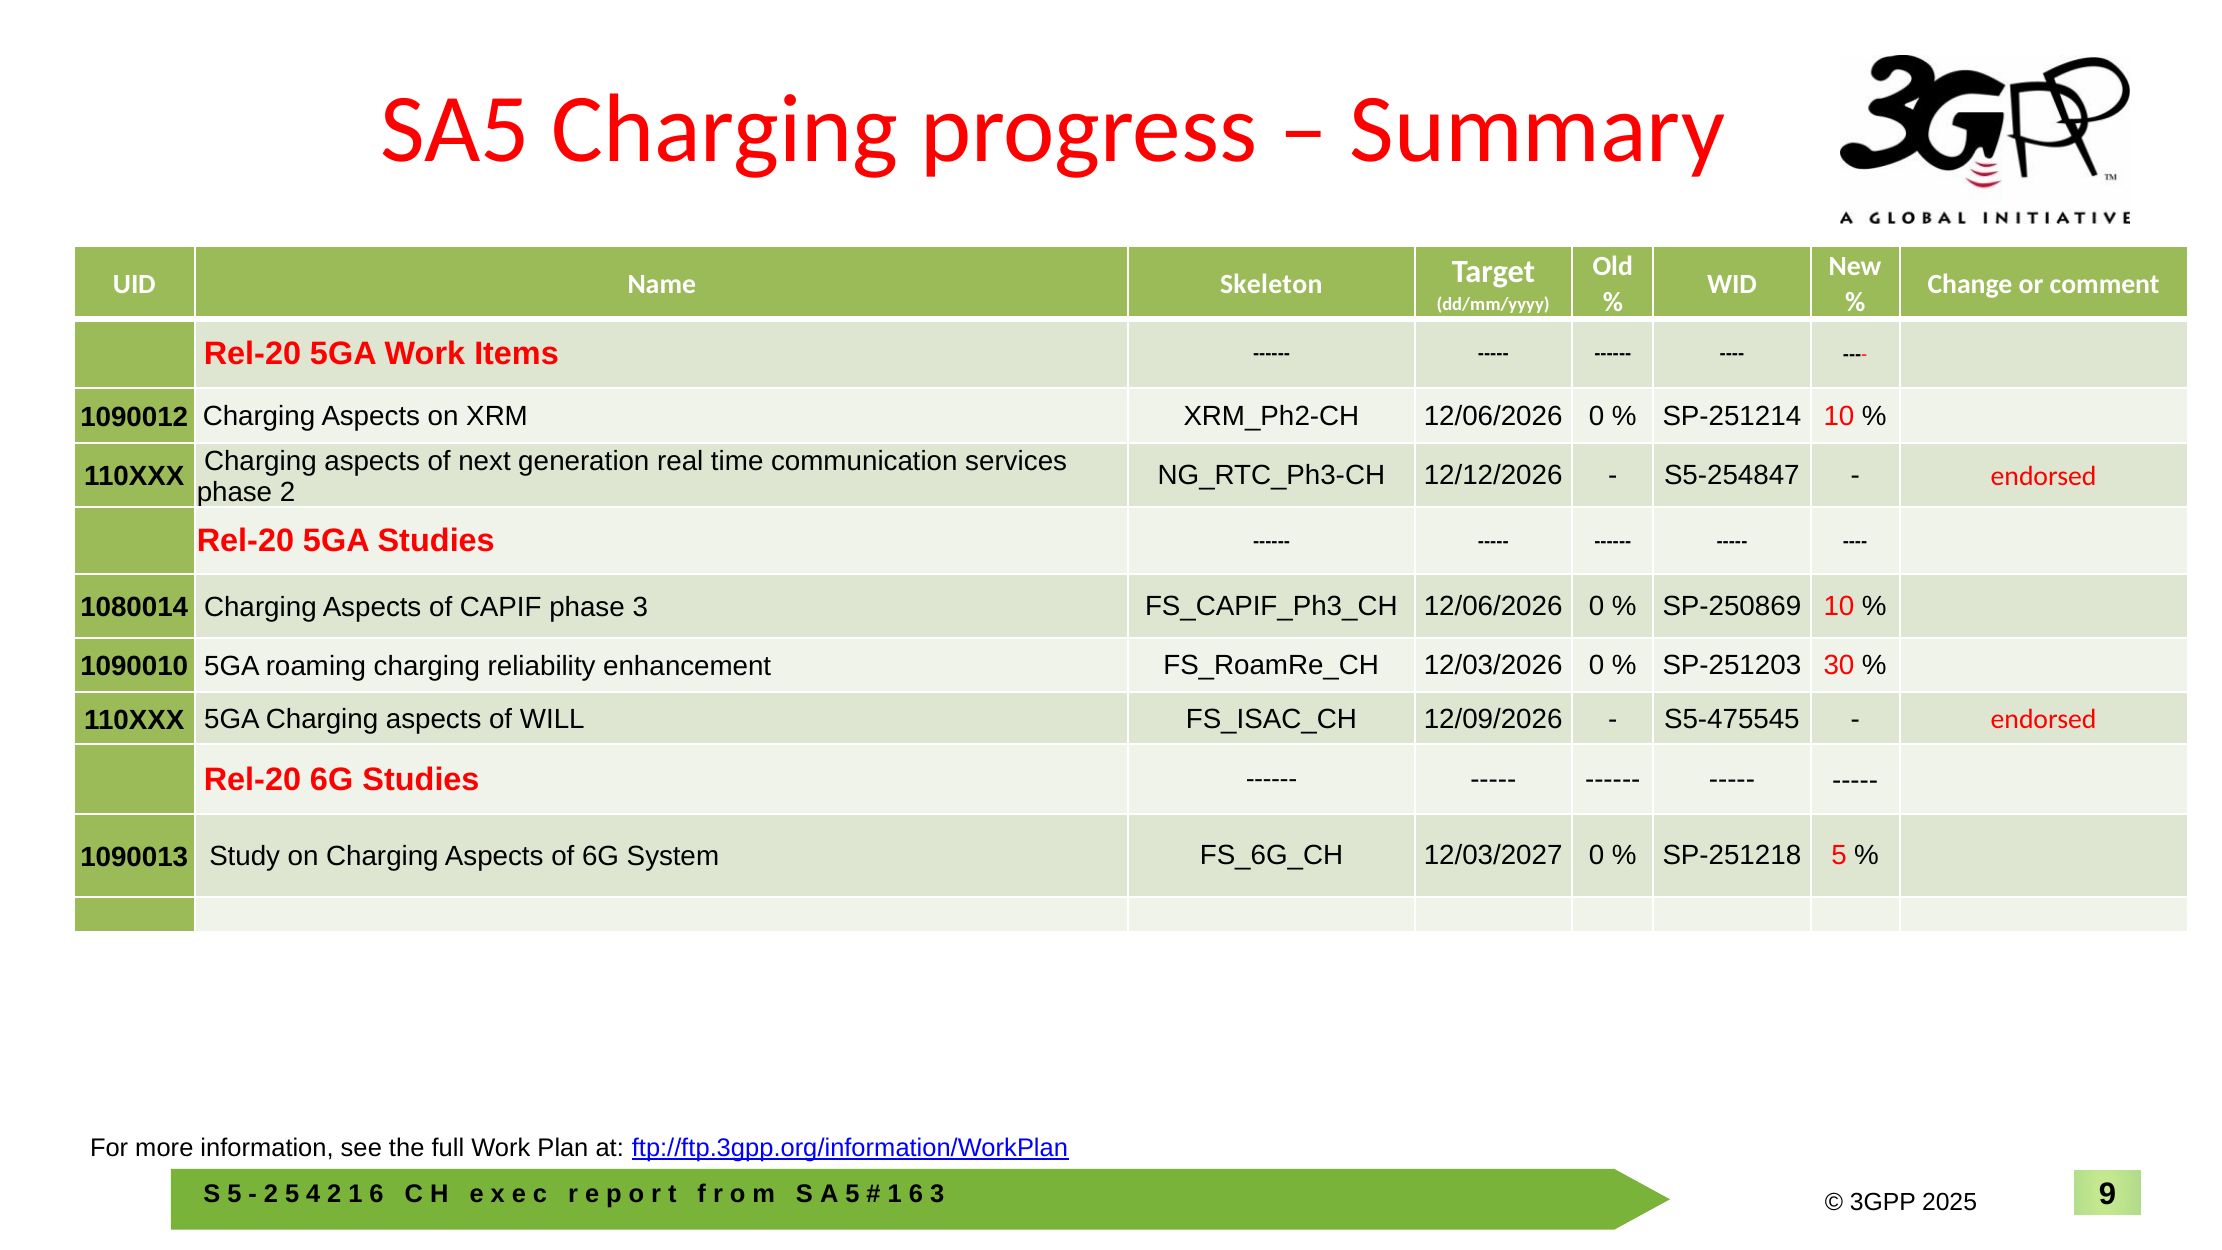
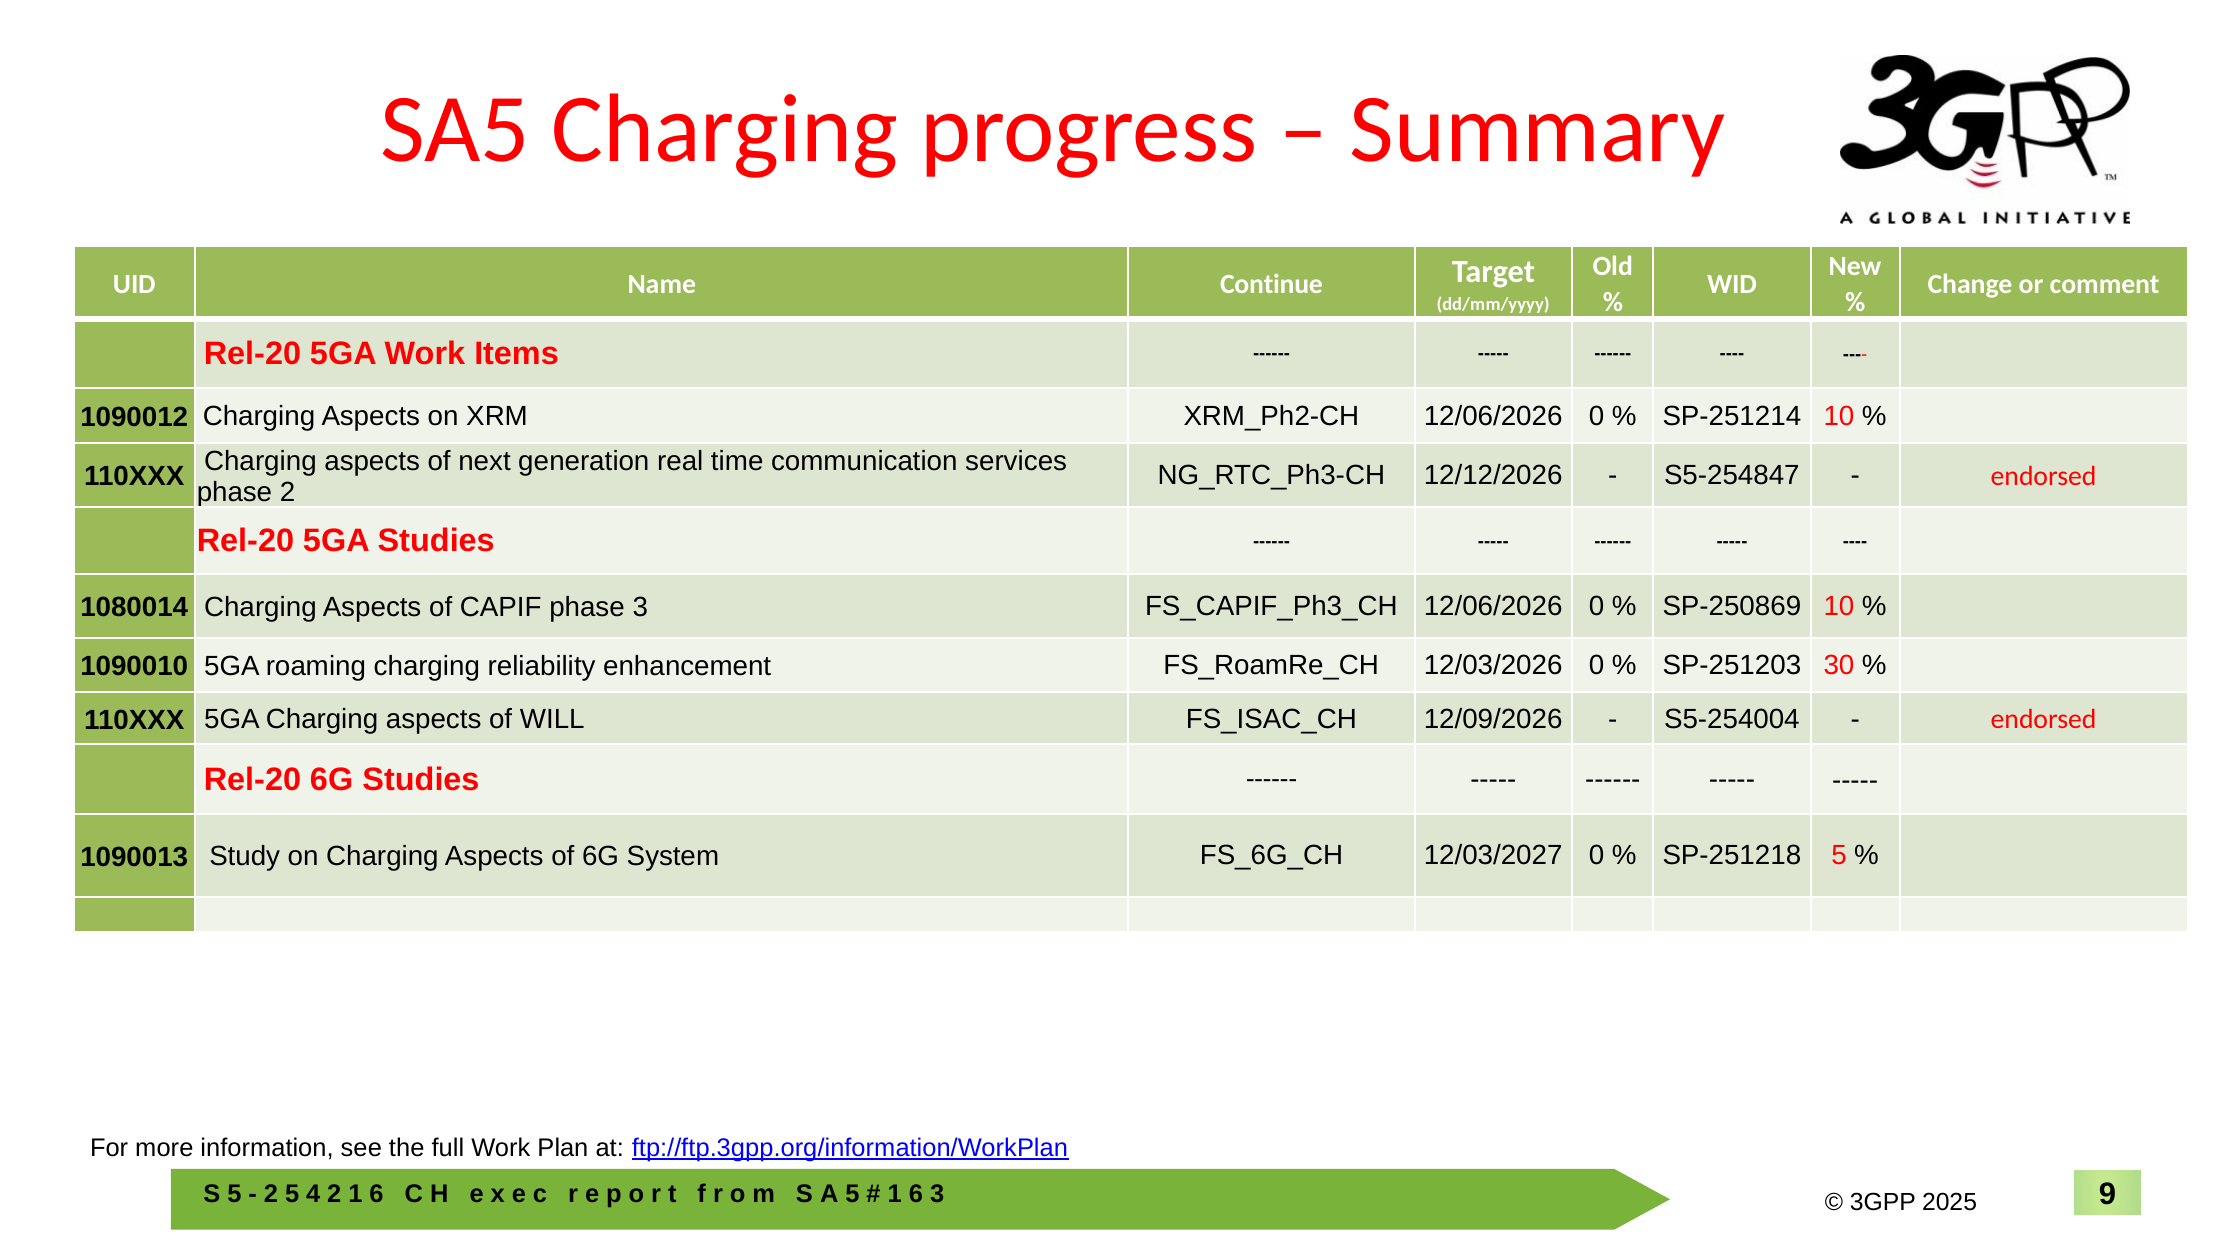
Skeleton: Skeleton -> Continue
S5-475545: S5-475545 -> S5-254004
